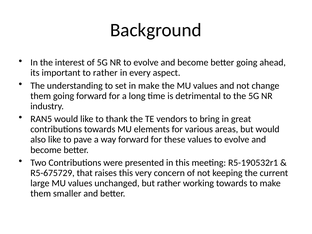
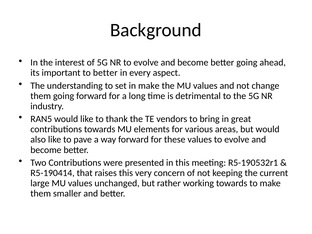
to rather: rather -> better
R5-675729: R5-675729 -> R5-190414
